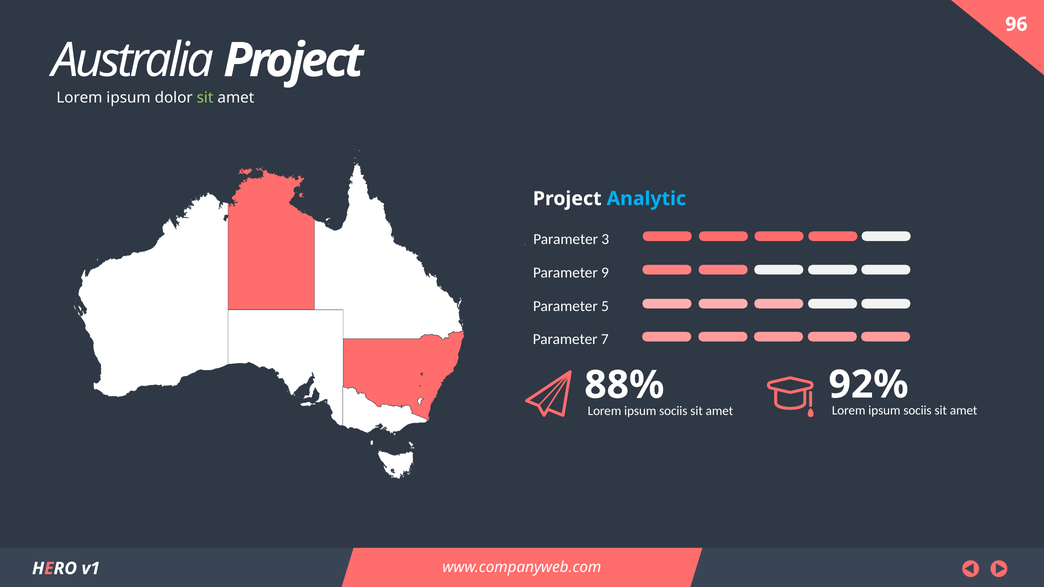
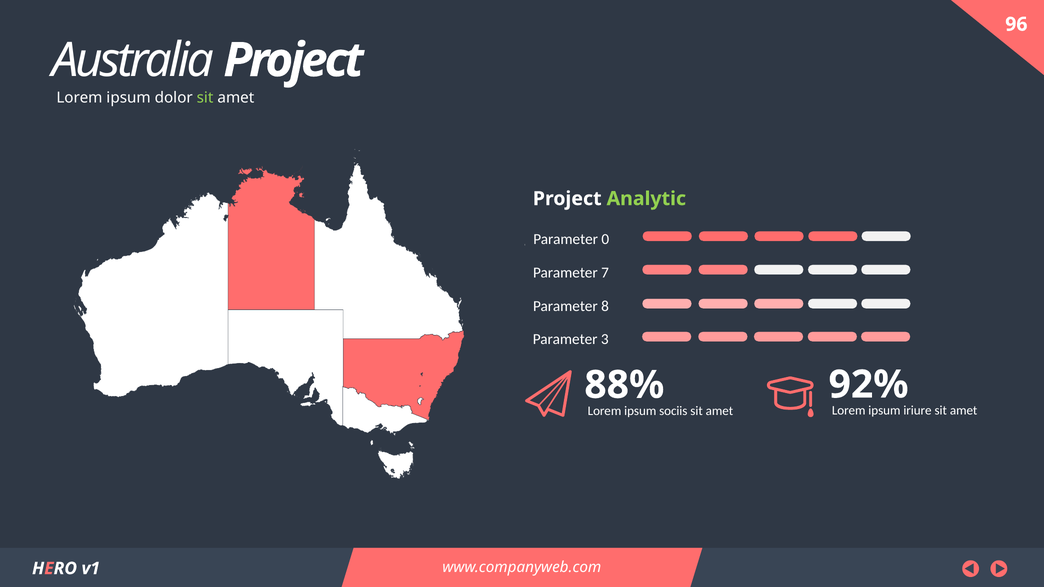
Analytic colour: light blue -> light green
3: 3 -> 0
9: 9 -> 7
5: 5 -> 8
7: 7 -> 3
sociis at (917, 411): sociis -> iriure
